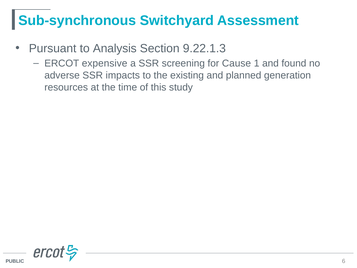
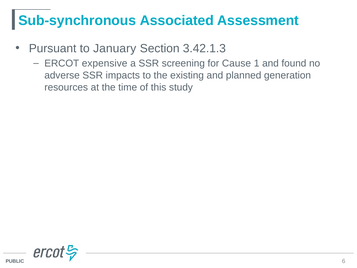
Switchyard: Switchyard -> Associated
Analysis: Analysis -> January
9.22.1.3: 9.22.1.3 -> 3.42.1.3
